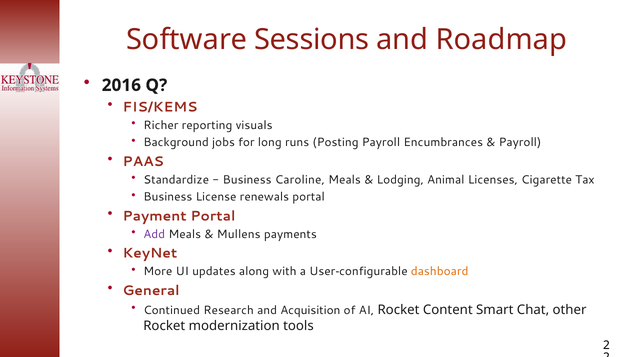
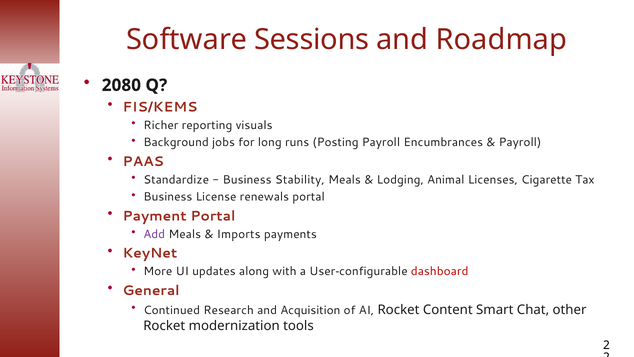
2016: 2016 -> 2080
Caroline: Caroline -> Stability
Mullens: Mullens -> Imports
dashboard colour: orange -> red
